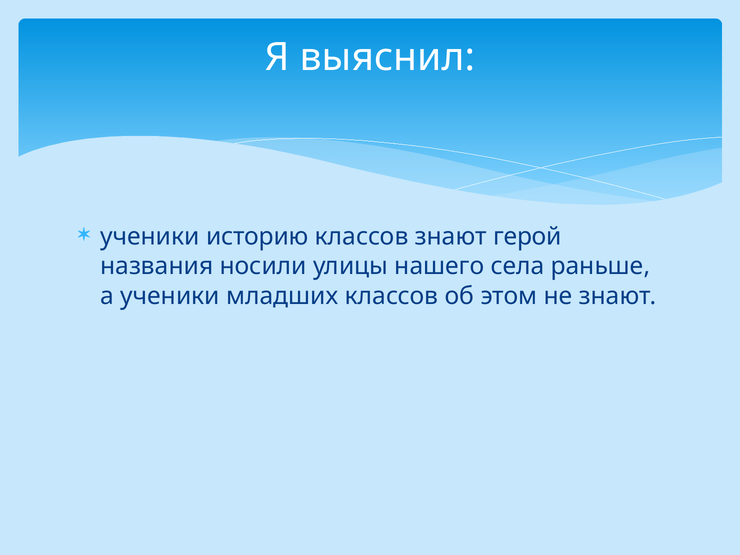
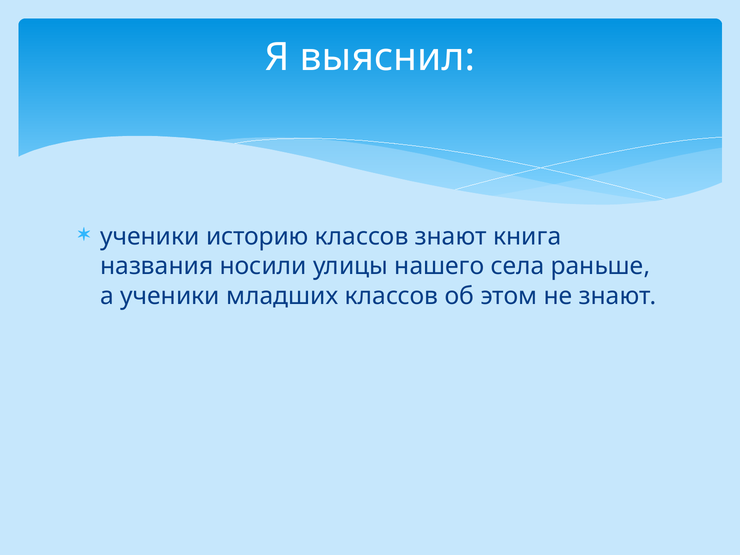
герой: герой -> книга
